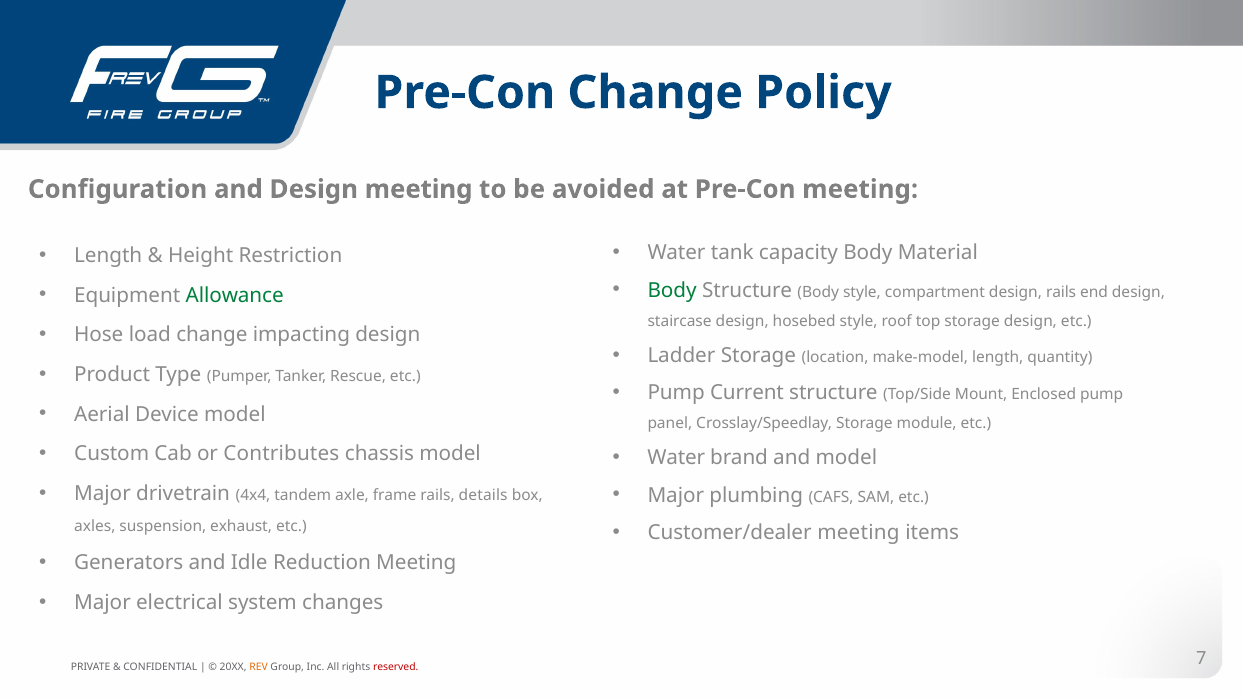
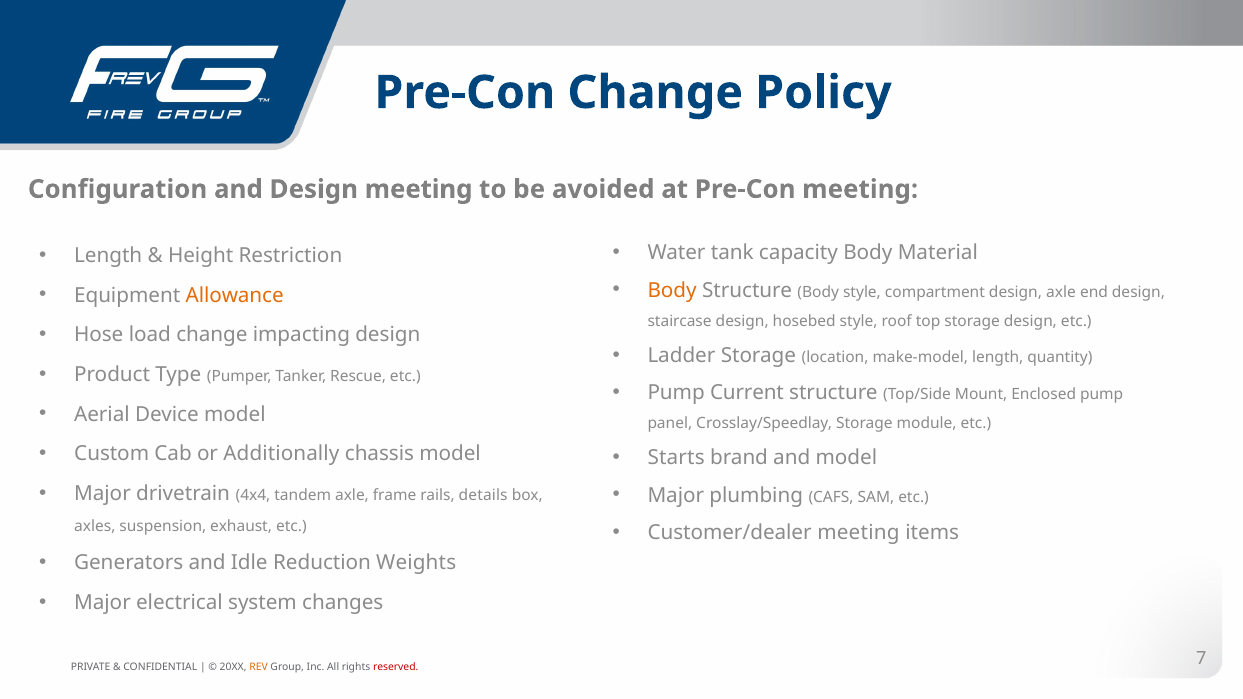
Body at (672, 290) colour: green -> orange
design rails: rails -> axle
Allowance colour: green -> orange
Contributes: Contributes -> Additionally
Water at (676, 458): Water -> Starts
Reduction Meeting: Meeting -> Weights
